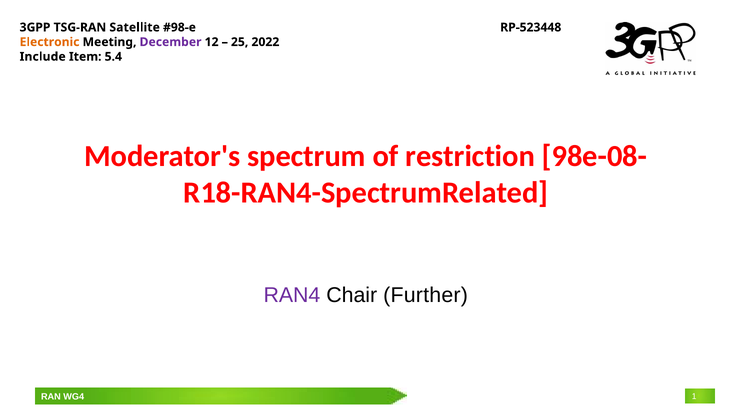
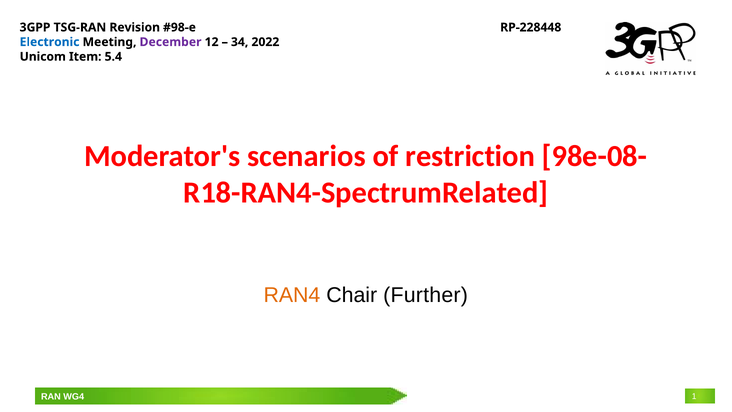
Satellite: Satellite -> Revision
RP‑523448: RP‑523448 -> RP‑228448
Electronic colour: orange -> blue
25: 25 -> 34
Include: Include -> Unicom
spectrum: spectrum -> scenarios
RAN4 colour: purple -> orange
